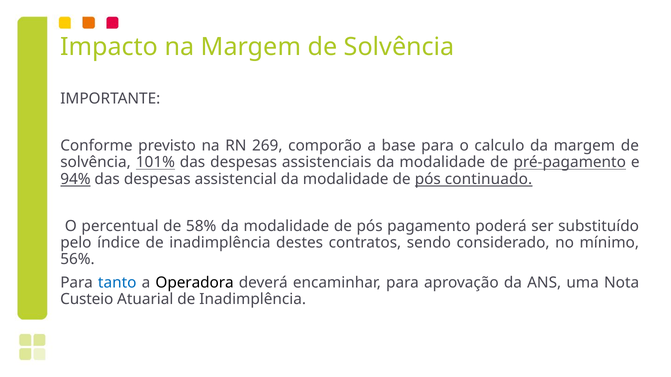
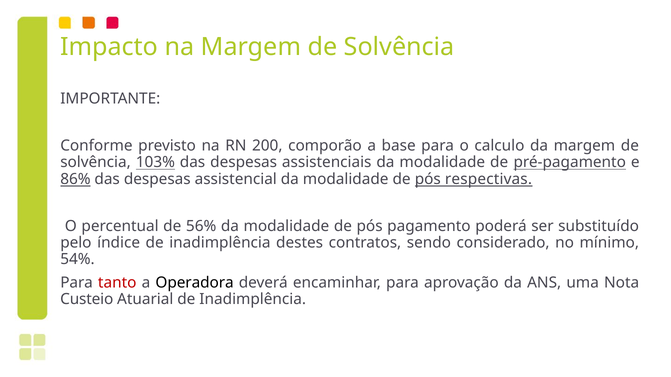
269: 269 -> 200
101%: 101% -> 103%
94%: 94% -> 86%
continuado: continuado -> respectivas
58%: 58% -> 56%
56%: 56% -> 54%
tanto colour: blue -> red
